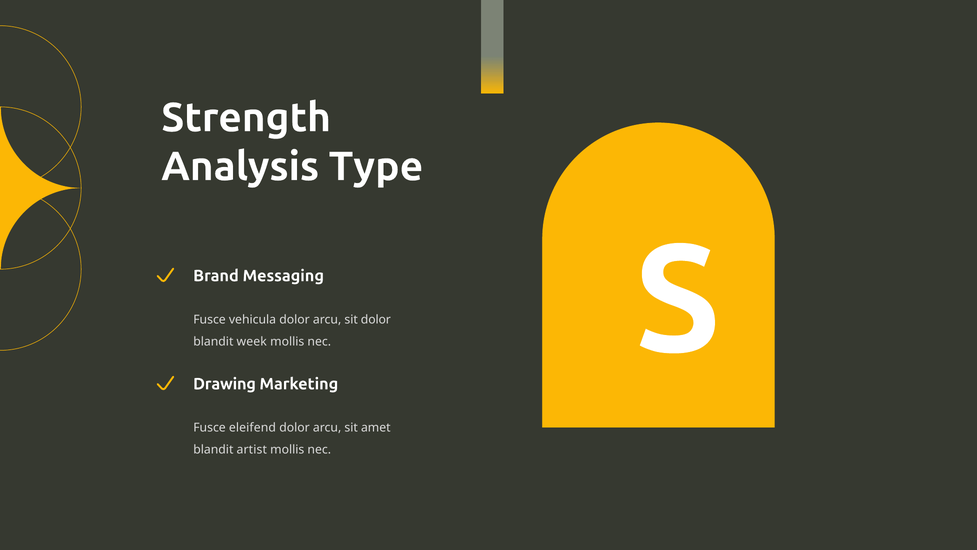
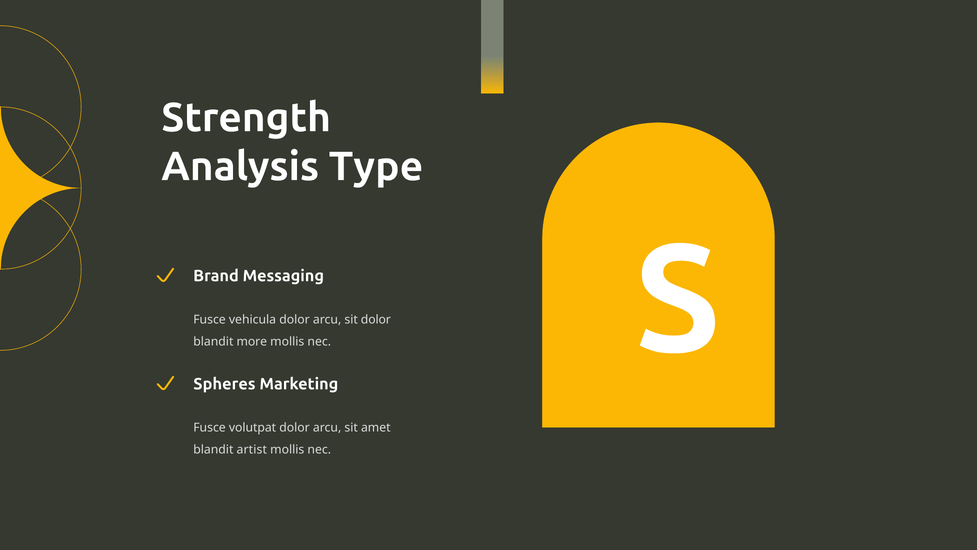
week: week -> more
Drawing: Drawing -> Spheres
eleifend: eleifend -> volutpat
